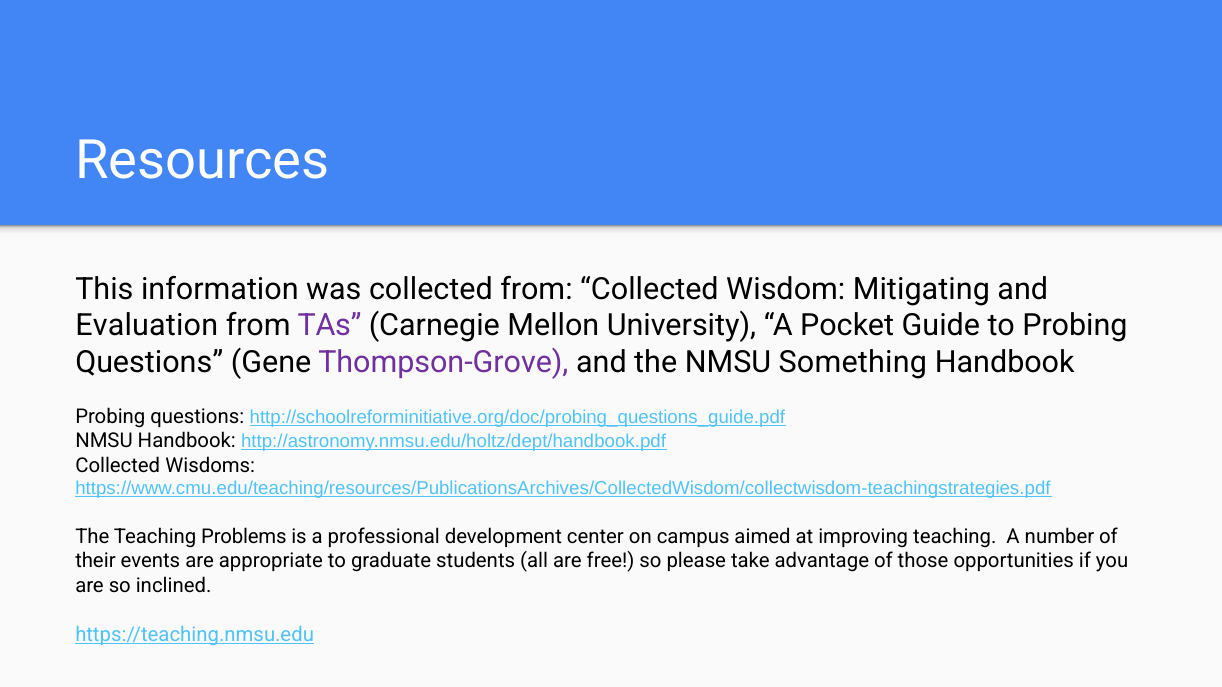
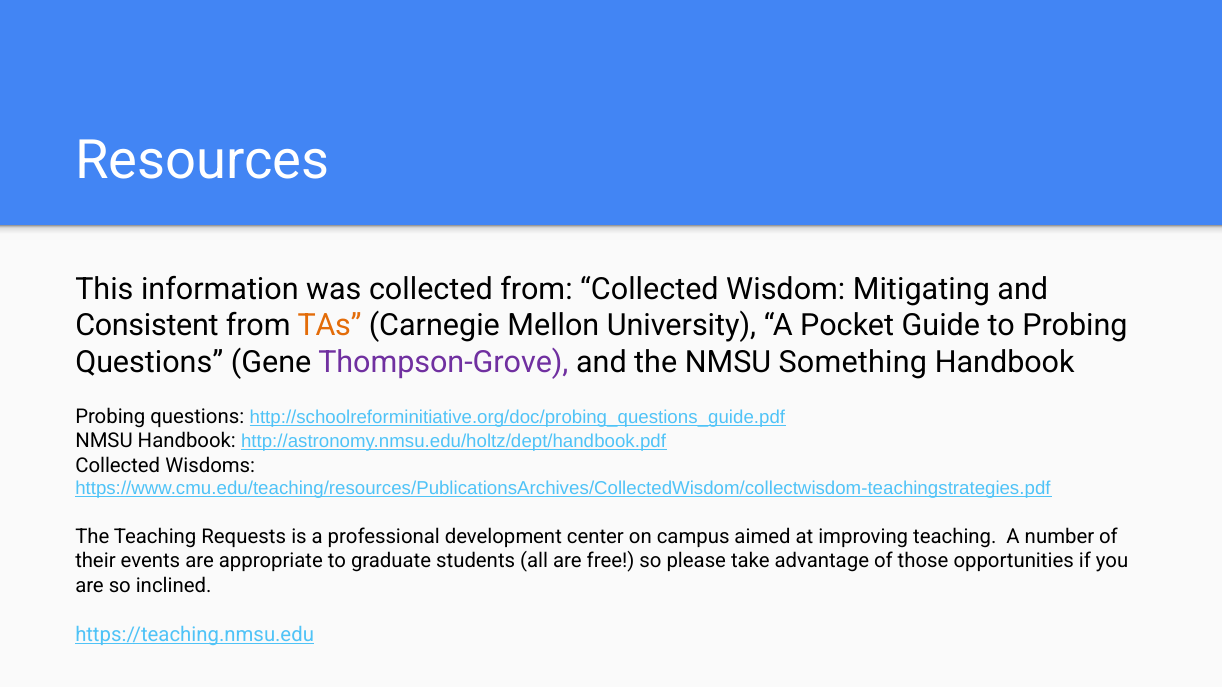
Evaluation: Evaluation -> Consistent
TAs colour: purple -> orange
Problems: Problems -> Requests
